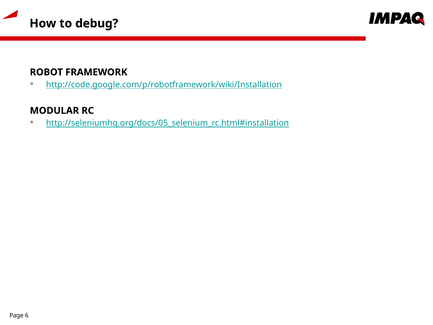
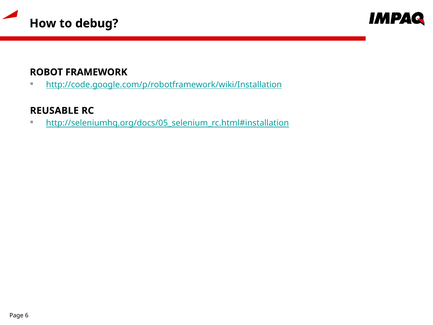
MODULAR: MODULAR -> REUSABLE
